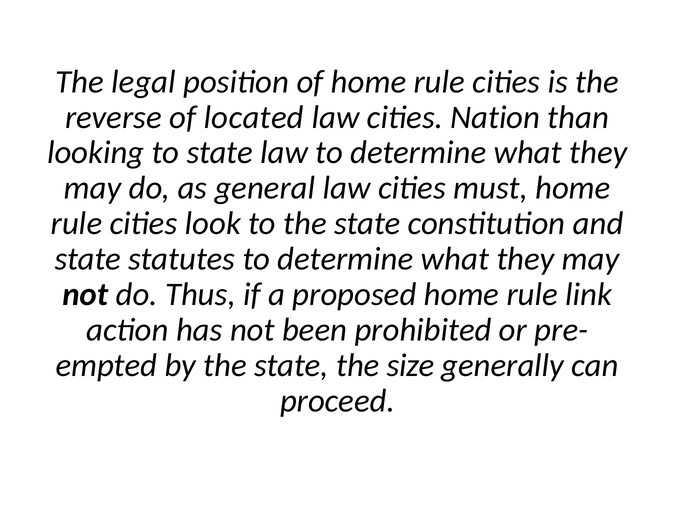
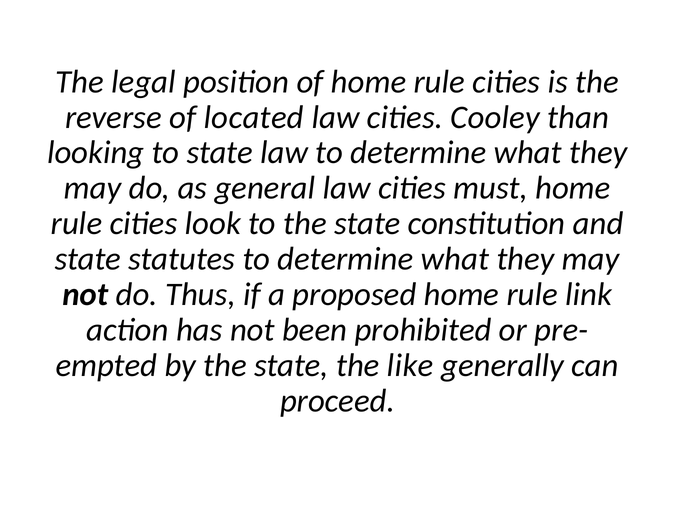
Nation: Nation -> Cooley
size: size -> like
